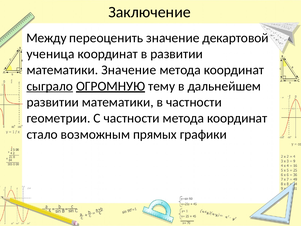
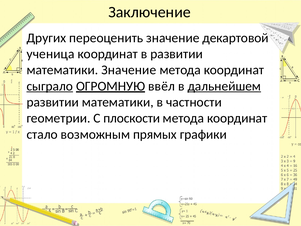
Между: Между -> Других
тему: тему -> ввёл
дальнейшем underline: none -> present
С частности: частности -> плоскости
